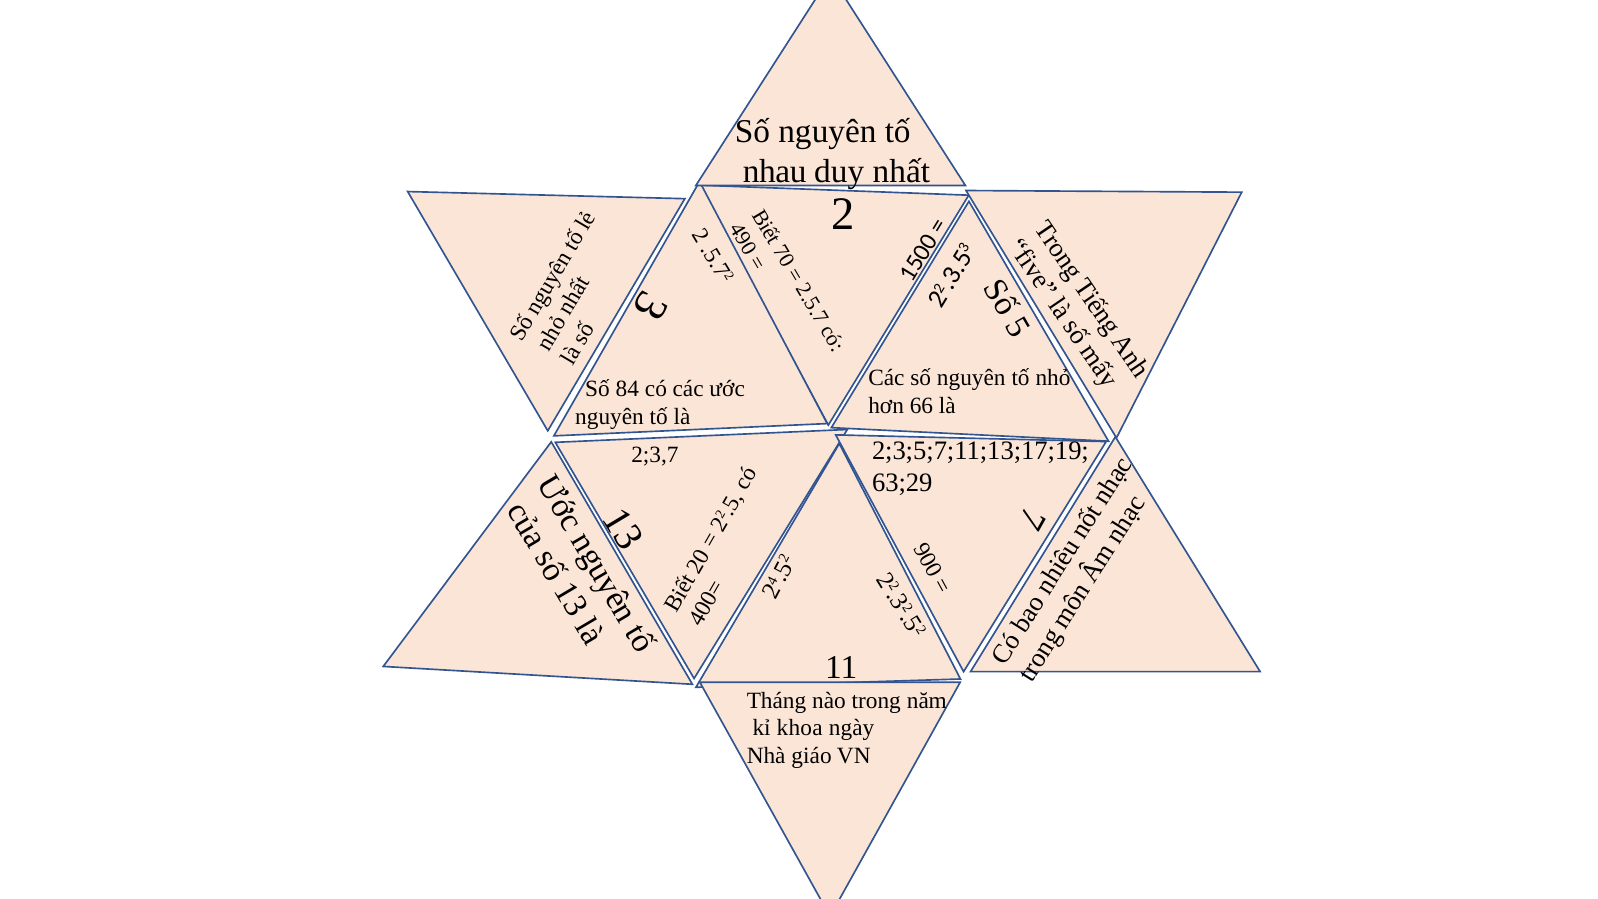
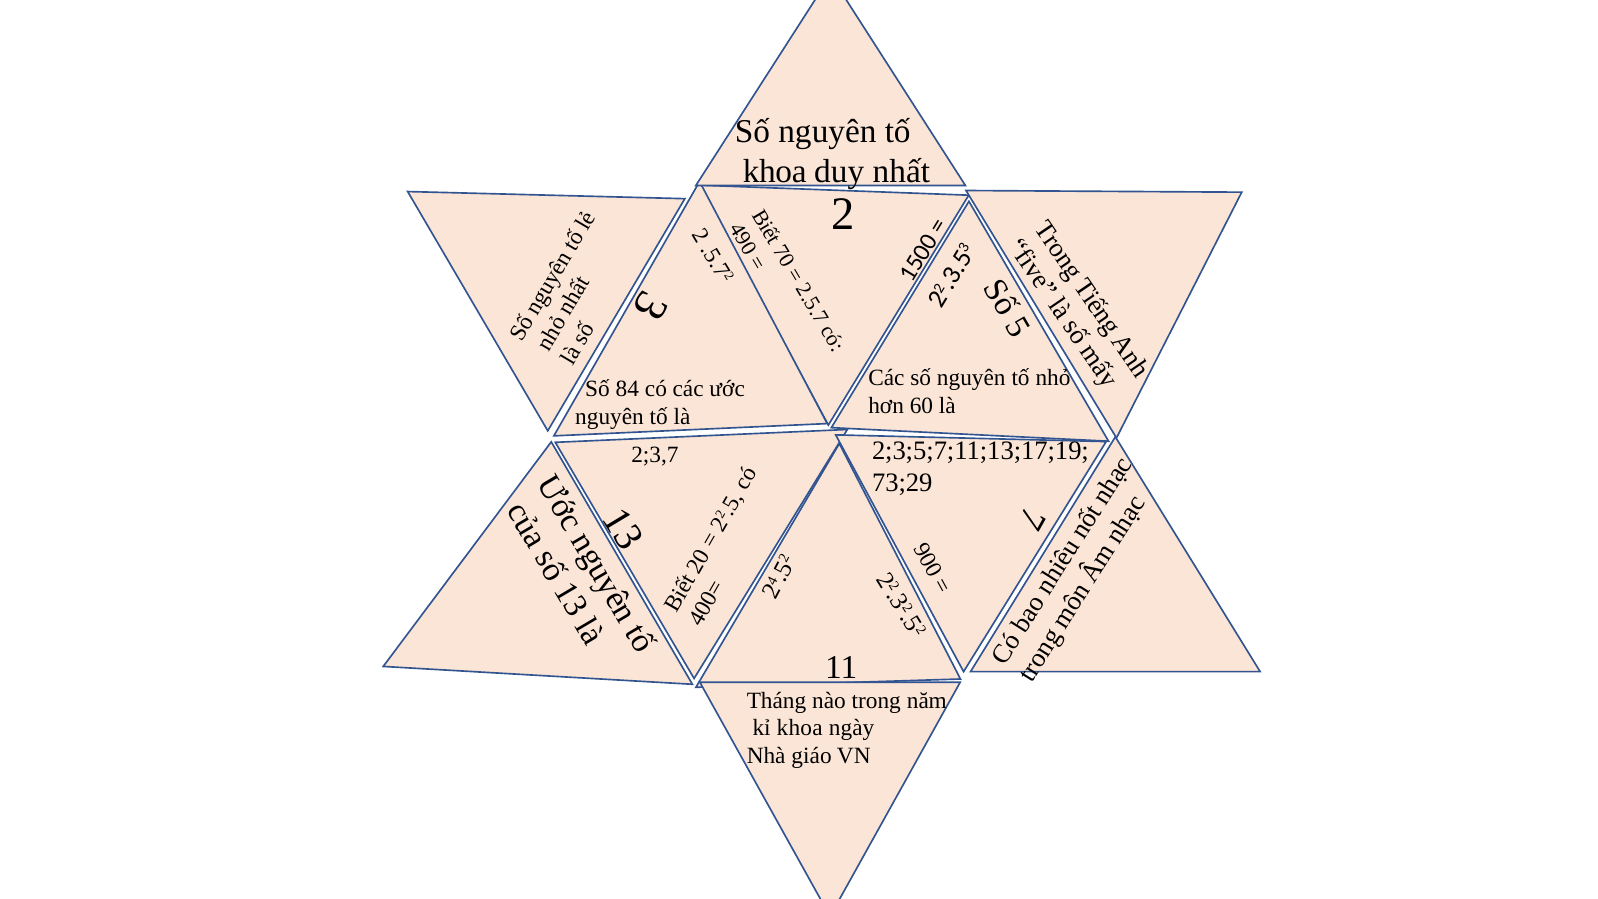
nhau at (775, 171): nhau -> khoa
66: 66 -> 60
63;29: 63;29 -> 73;29
